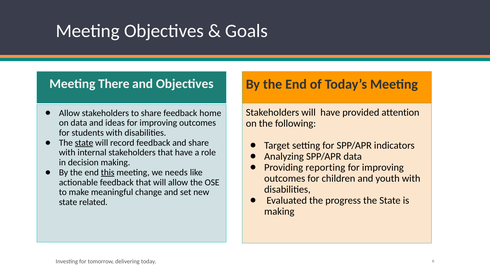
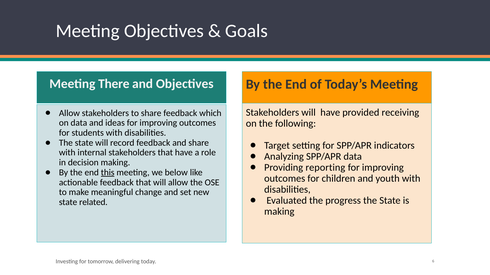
attention: attention -> receiving
home: home -> which
state at (84, 143) underline: present -> none
needs: needs -> below
